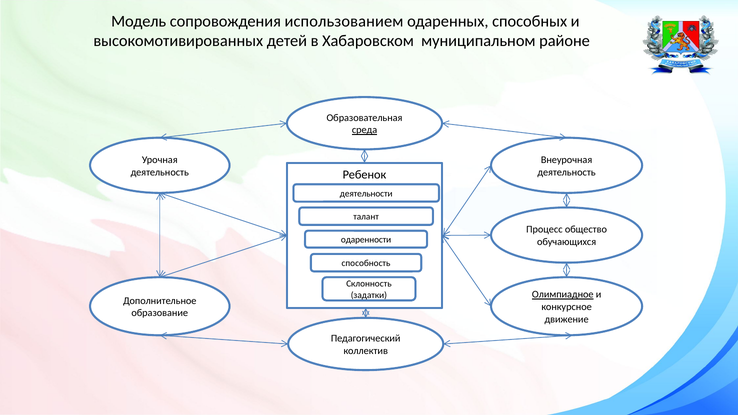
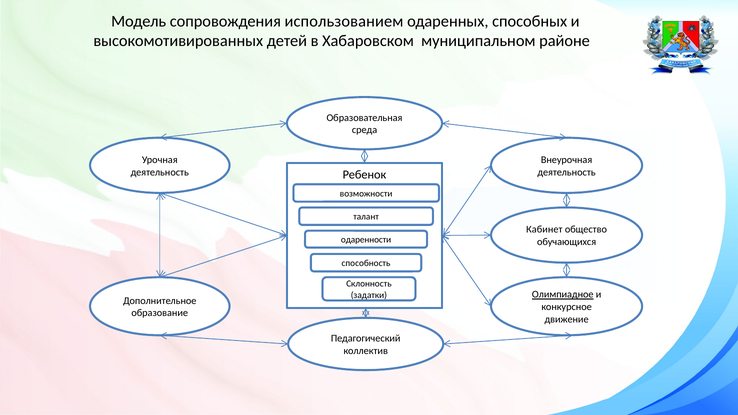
среда underline: present -> none
деятельности: деятельности -> возможности
Процесс: Процесс -> Кабинет
